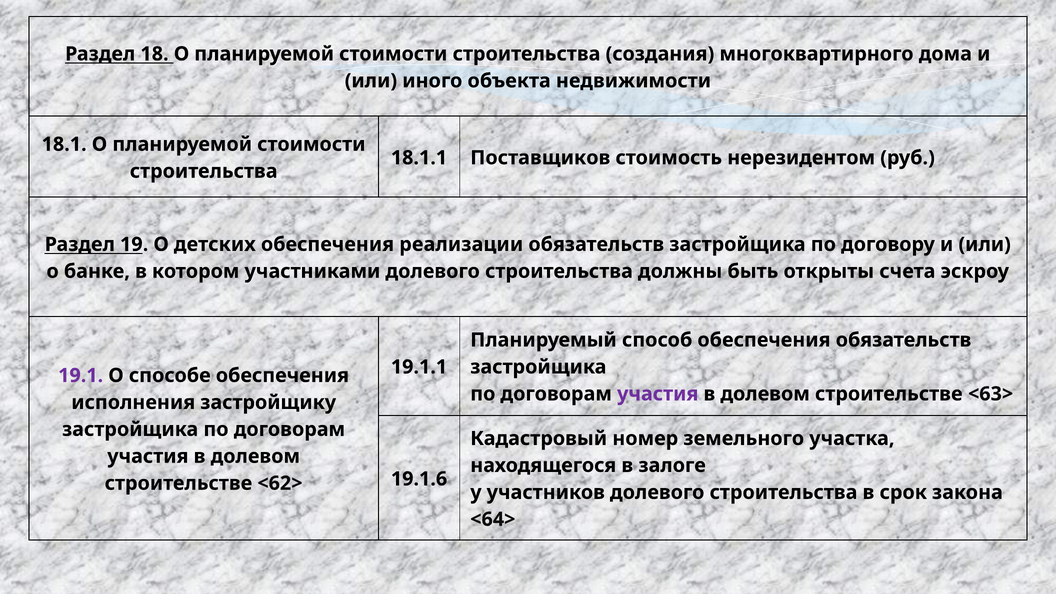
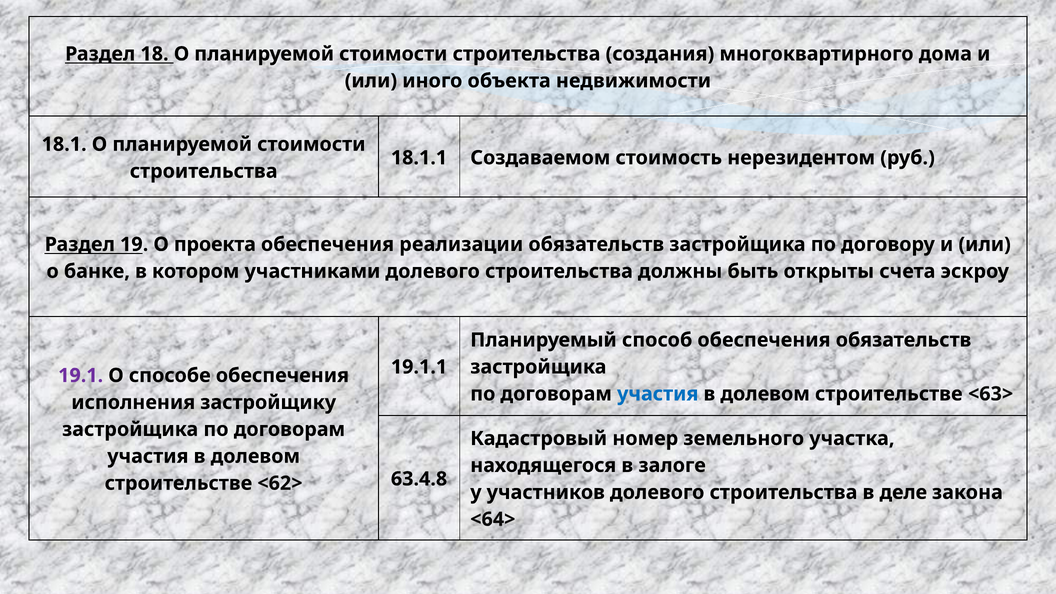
Поставщиков: Поставщиков -> Создаваемом
детских: детских -> проекта
участия at (658, 394) colour: purple -> blue
19.1.6: 19.1.6 -> 63.4.8
срок: срок -> деле
